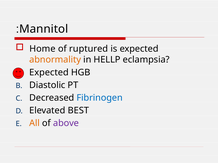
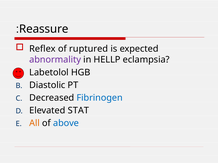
Mannitol: Mannitol -> Reassure
Home: Home -> Reflex
abnormality colour: orange -> purple
Expected at (49, 73): Expected -> Labetolol
BEST: BEST -> STAT
above colour: purple -> blue
